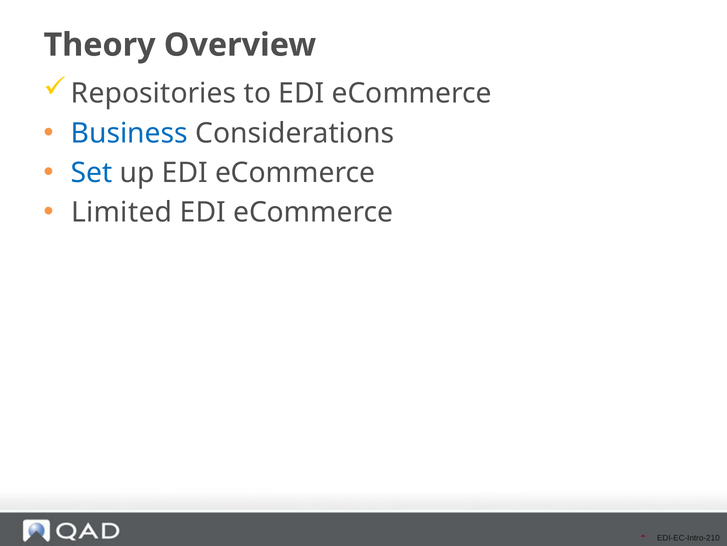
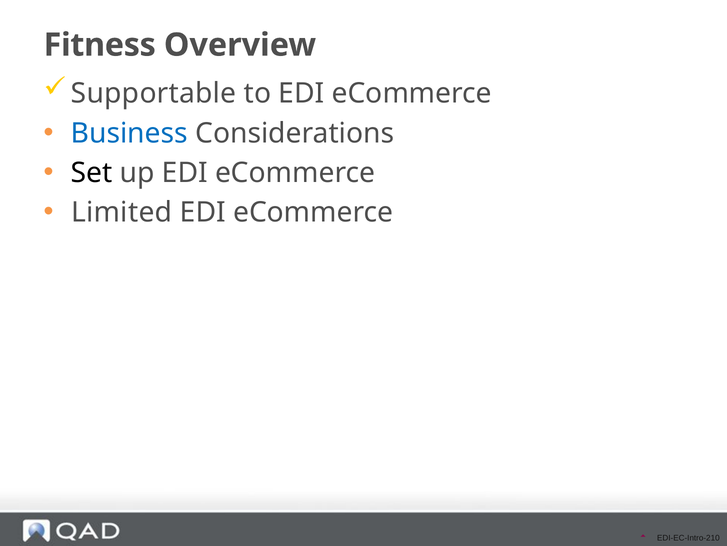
Theory: Theory -> Fitness
Repositories: Repositories -> Supportable
Set colour: blue -> black
